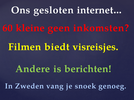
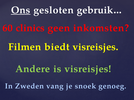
Ons underline: none -> present
internet…: internet… -> gebruik…
kleine: kleine -> clinics
is berichten: berichten -> visreisjes
